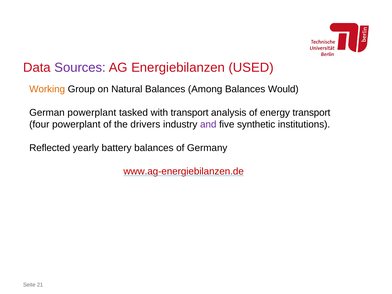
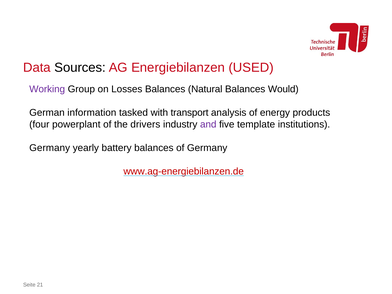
Sources colour: purple -> black
Working colour: orange -> purple
Natural: Natural -> Losses
Among: Among -> Natural
German powerplant: powerplant -> information
energy transport: transport -> products
synthetic: synthetic -> template
Reflected at (50, 148): Reflected -> Germany
